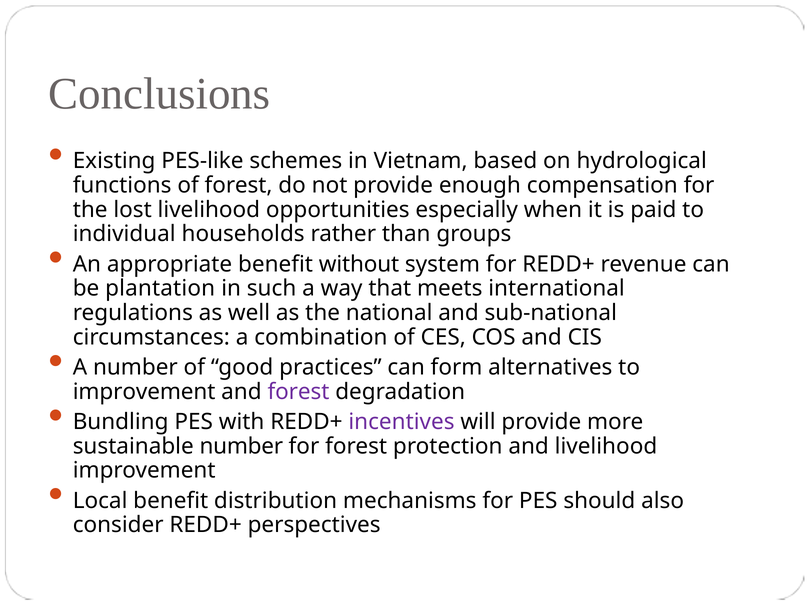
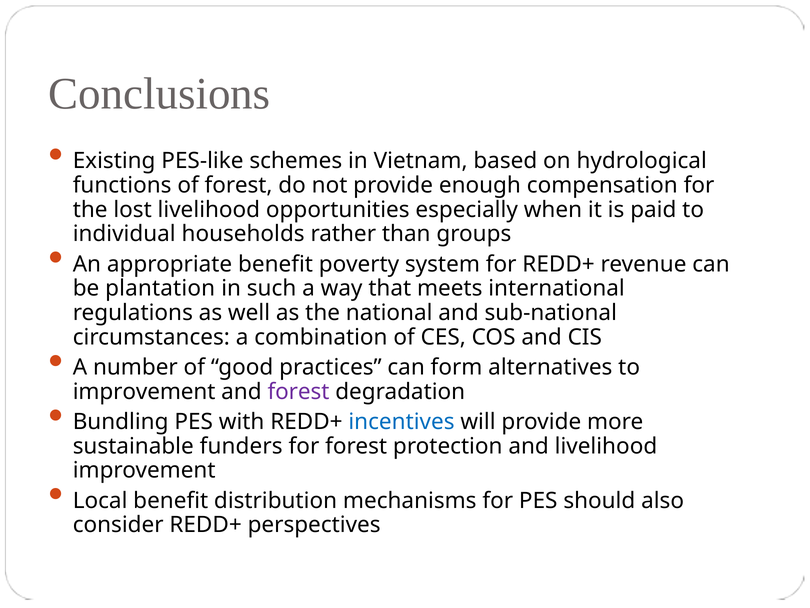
without: without -> poverty
incentives colour: purple -> blue
sustainable number: number -> funders
